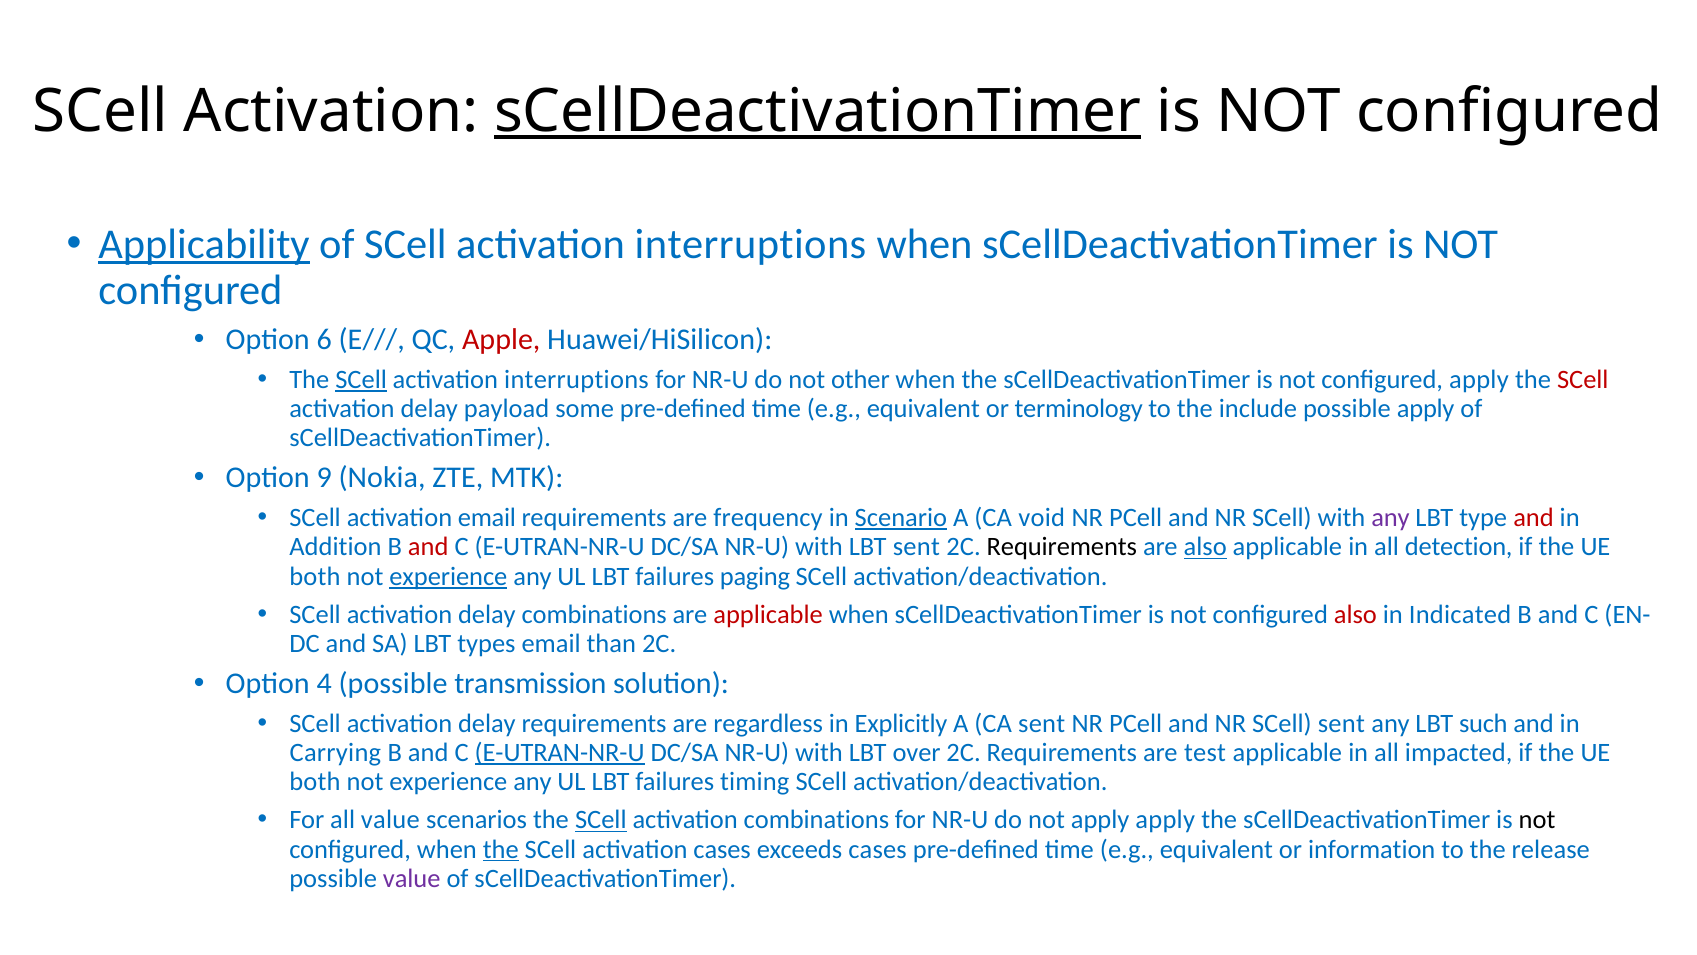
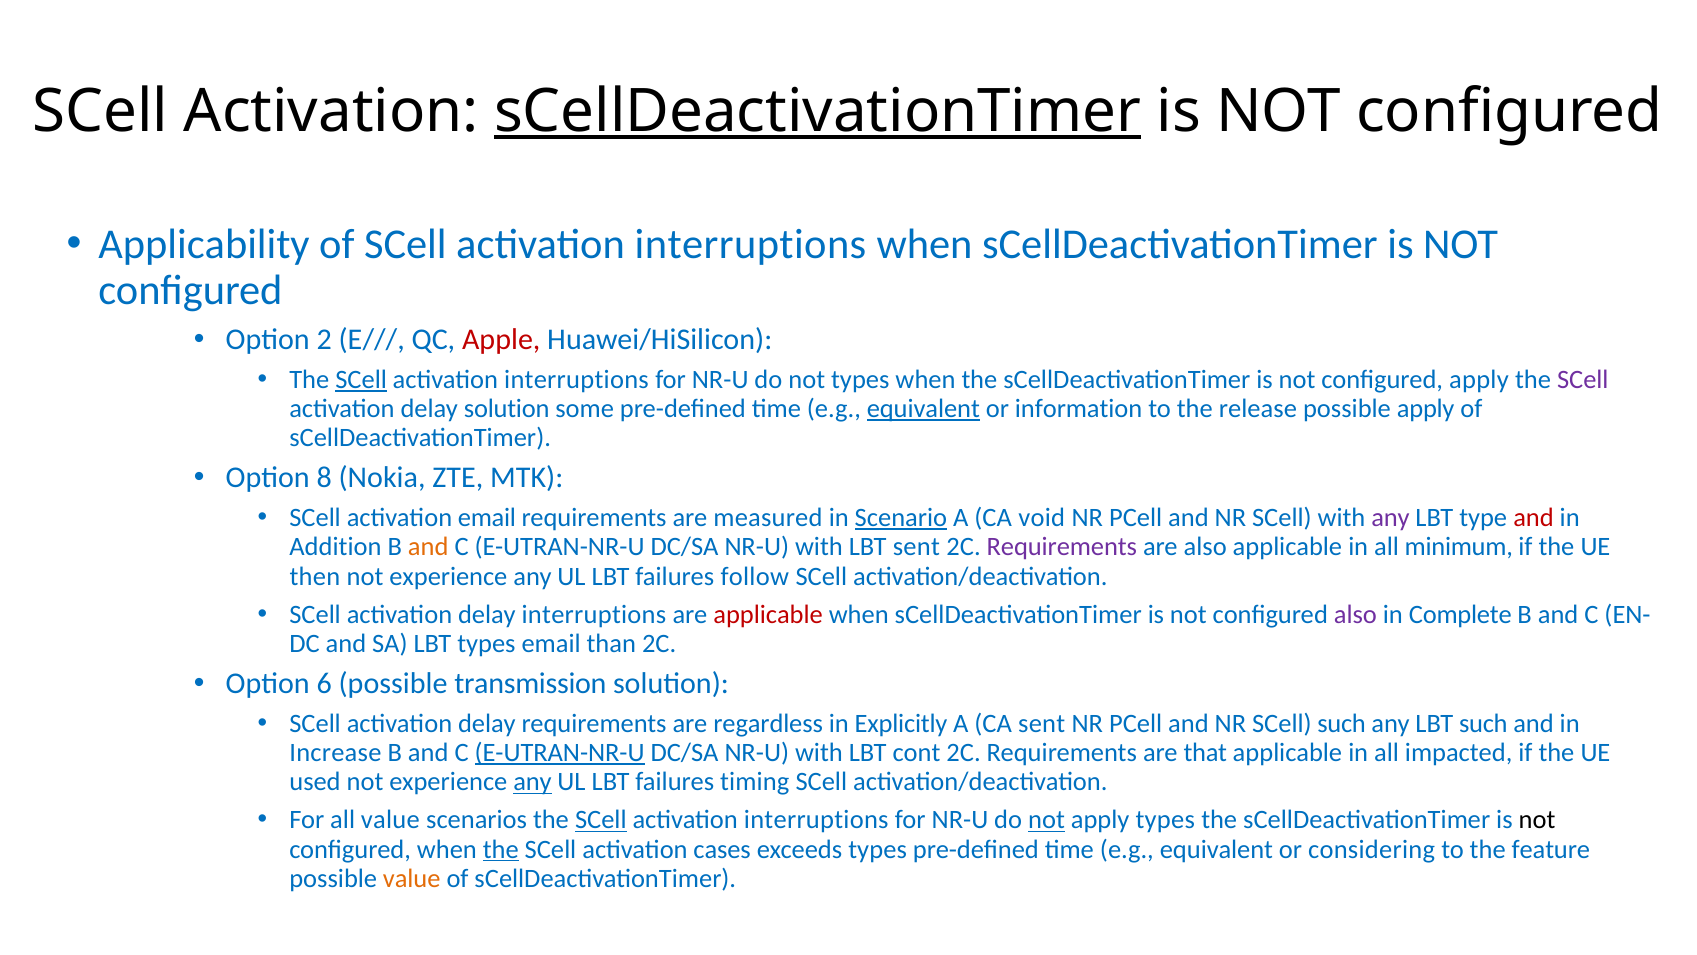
Applicability underline: present -> none
6: 6 -> 2
not other: other -> types
SCell at (1583, 379) colour: red -> purple
delay payload: payload -> solution
equivalent at (923, 409) underline: none -> present
terminology: terminology -> information
include: include -> release
9: 9 -> 8
frequency: frequency -> measured
and at (428, 547) colour: red -> orange
Requirements at (1062, 547) colour: black -> purple
also at (1205, 547) underline: present -> none
detection: detection -> minimum
both at (315, 576): both -> then
experience at (448, 576) underline: present -> none
paging: paging -> follow
delay combinations: combinations -> interruptions
also at (1355, 614) colour: red -> purple
Indicated: Indicated -> Complete
4: 4 -> 6
SCell sent: sent -> such
Carrying: Carrying -> Increase
over: over -> cont
test: test -> that
both at (315, 782): both -> used
any at (533, 782) underline: none -> present
combinations at (816, 820): combinations -> interruptions
not at (1046, 820) underline: none -> present
apply apply: apply -> types
exceeds cases: cases -> types
information: information -> considering
release: release -> feature
value at (412, 878) colour: purple -> orange
